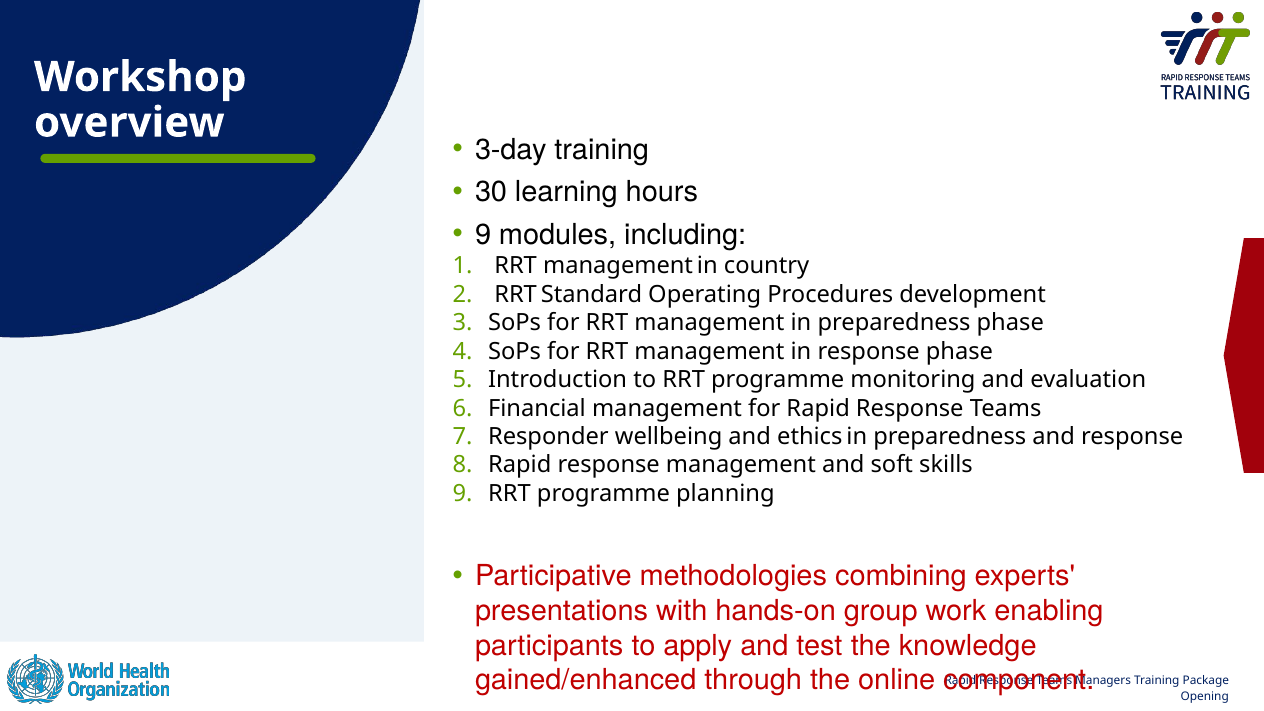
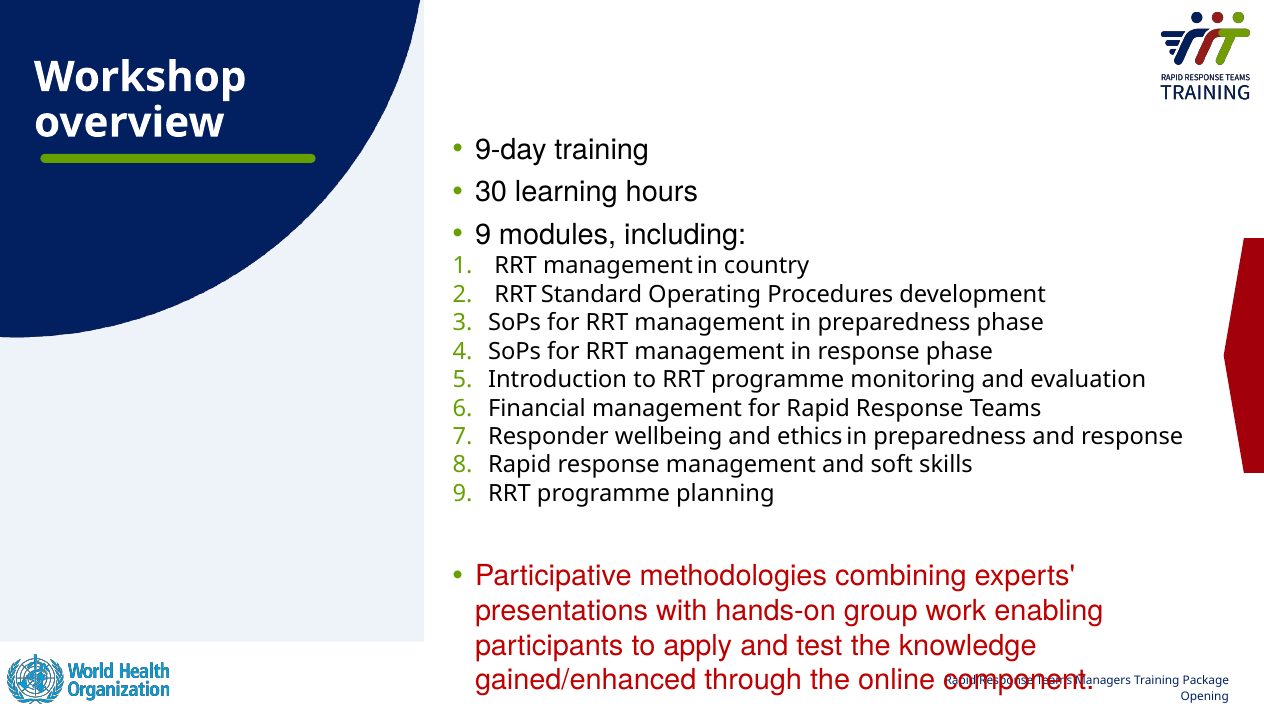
3-day: 3-day -> 9-day
